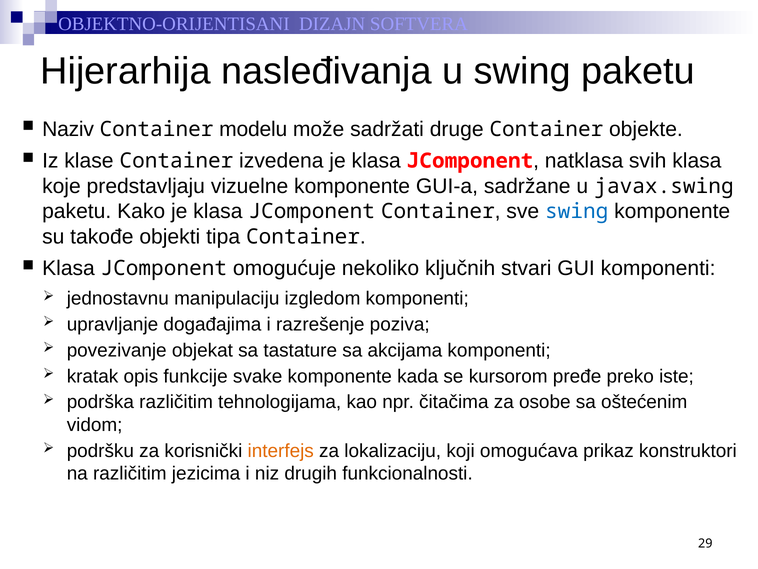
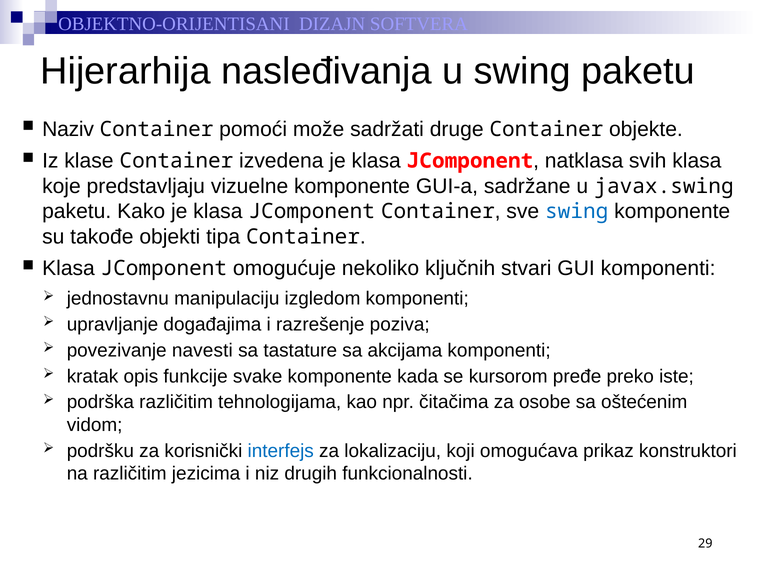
modelu: modelu -> pomoći
objekat: objekat -> navesti
interfejs colour: orange -> blue
